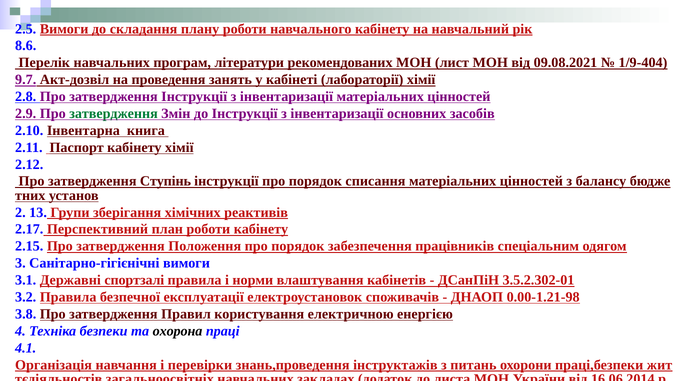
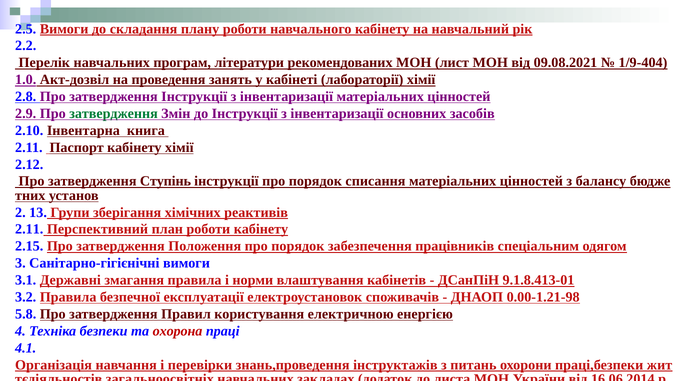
8.6: 8.6 -> 2.2
9.7: 9.7 -> 1.0
2.17 at (29, 230): 2.17 -> 2.11
спортзалі: спортзалі -> змагання
3.5.2.302-01: 3.5.2.302-01 -> 9.1.8.413-01
3.8: 3.8 -> 5.8
охорона colour: black -> red
